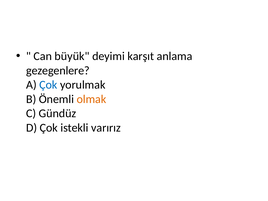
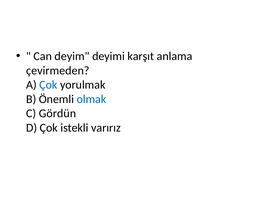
büyük: büyük -> deyim
gezegenlere: gezegenlere -> çevirmeden
olmak colour: orange -> blue
Gündüz: Gündüz -> Gördün
